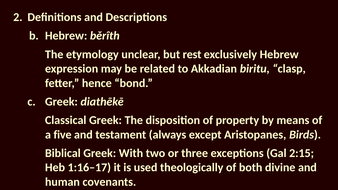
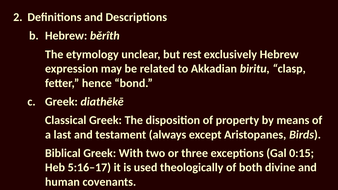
five: five -> last
2:15: 2:15 -> 0:15
1:16–17: 1:16–17 -> 5:16–17
